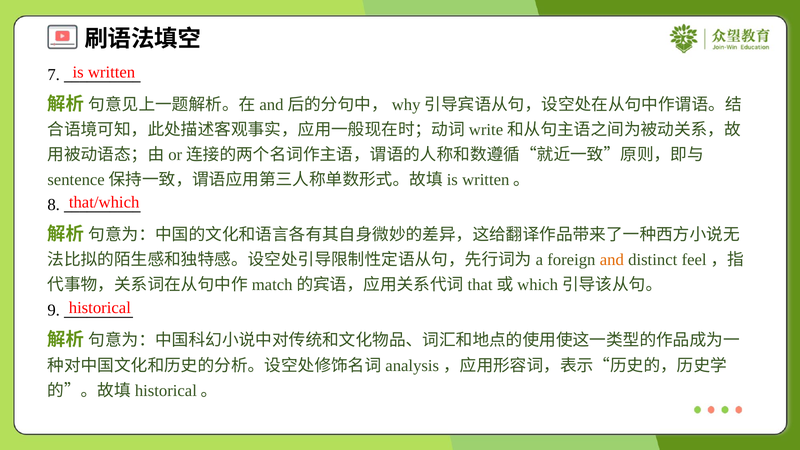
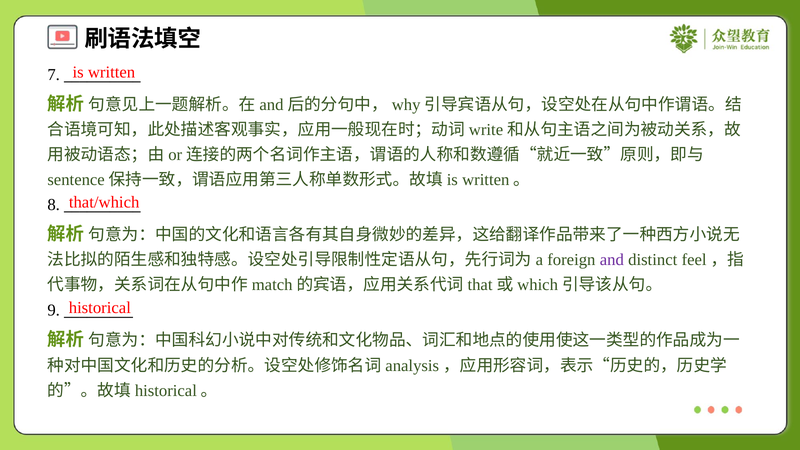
and colour: orange -> purple
